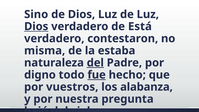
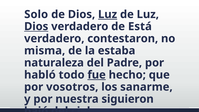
Sino: Sino -> Solo
Luz at (108, 14) underline: none -> present
del at (95, 63) underline: present -> none
digno: digno -> habló
vuestros: vuestros -> vosotros
alabanza: alabanza -> sanarme
pregunta: pregunta -> siguieron
